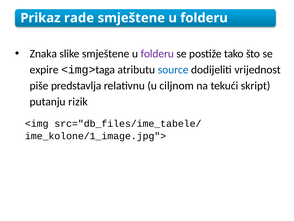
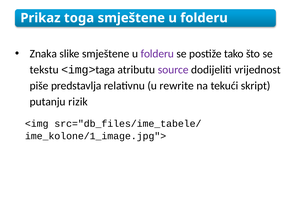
rade: rade -> toga
expire: expire -> tekstu
source colour: blue -> purple
ciljnom: ciljnom -> rewrite
